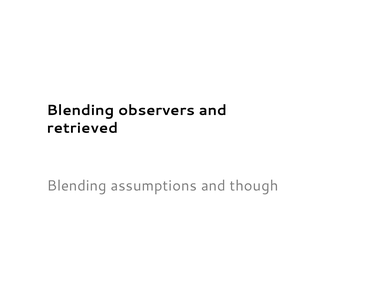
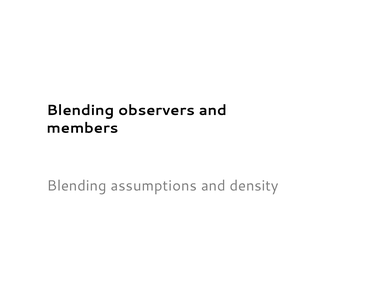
retrieved: retrieved -> members
though: though -> density
